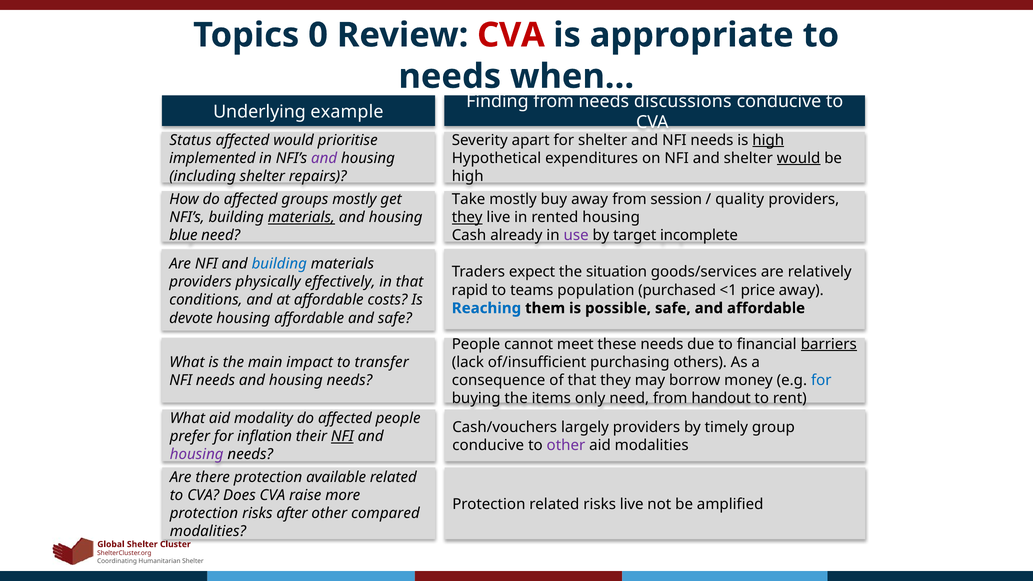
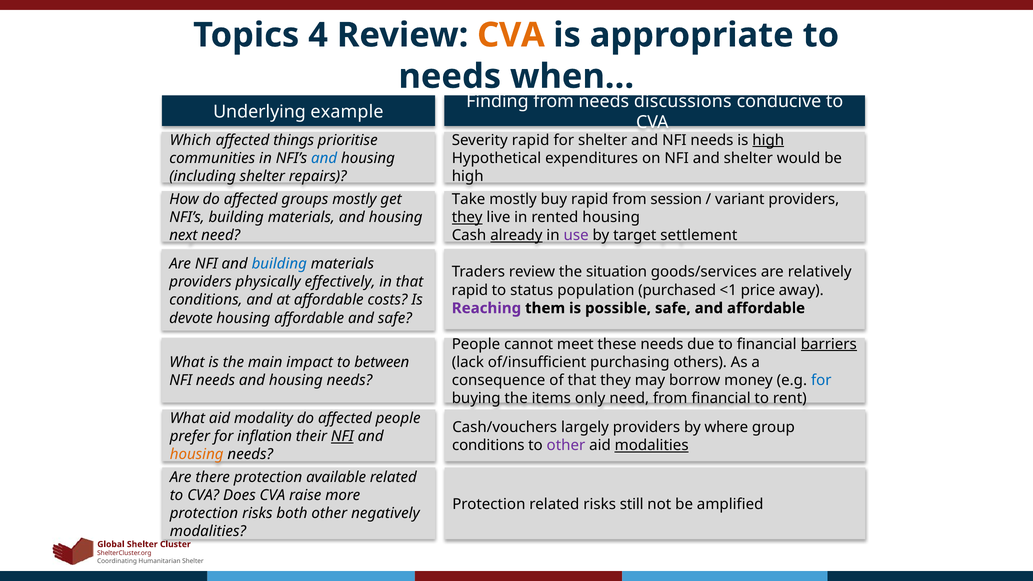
0: 0 -> 4
CVA at (511, 35) colour: red -> orange
Status: Status -> Which
affected would: would -> things
Severity apart: apart -> rapid
implemented: implemented -> communities
and at (324, 158) colour: purple -> blue
would at (799, 158) underline: present -> none
buy away: away -> rapid
quality: quality -> variant
materials at (301, 217) underline: present -> none
blue: blue -> next
already underline: none -> present
incomplete: incomplete -> settlement
Traders expect: expect -> review
teams: teams -> status
Reaching colour: blue -> purple
transfer: transfer -> between
from handout: handout -> financial
timely: timely -> where
conducive at (488, 446): conducive -> conditions
modalities at (652, 446) underline: none -> present
housing at (197, 455) colour: purple -> orange
risks live: live -> still
after: after -> both
compared: compared -> negatively
